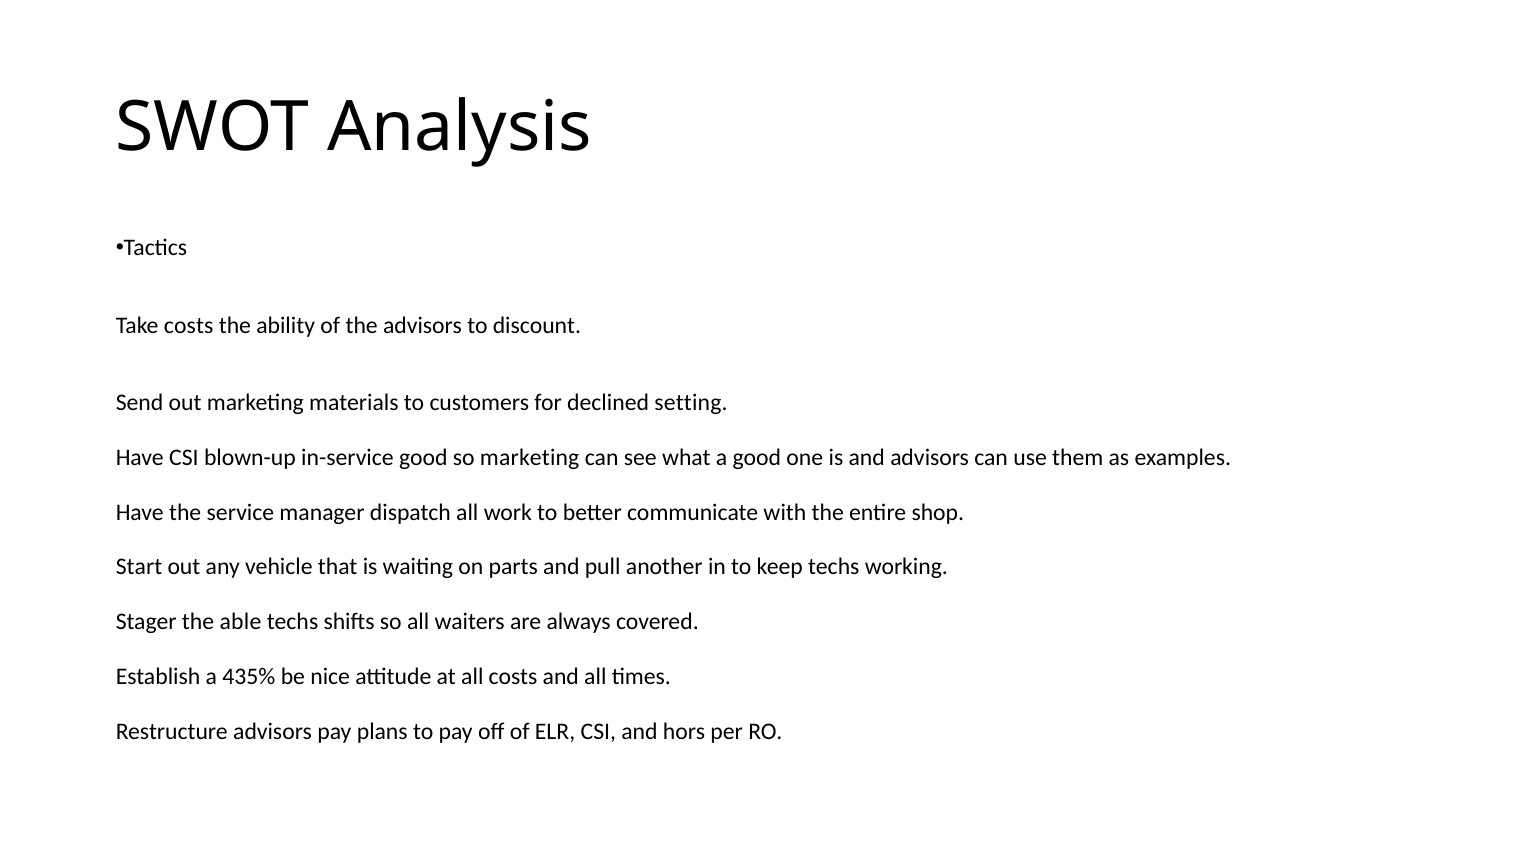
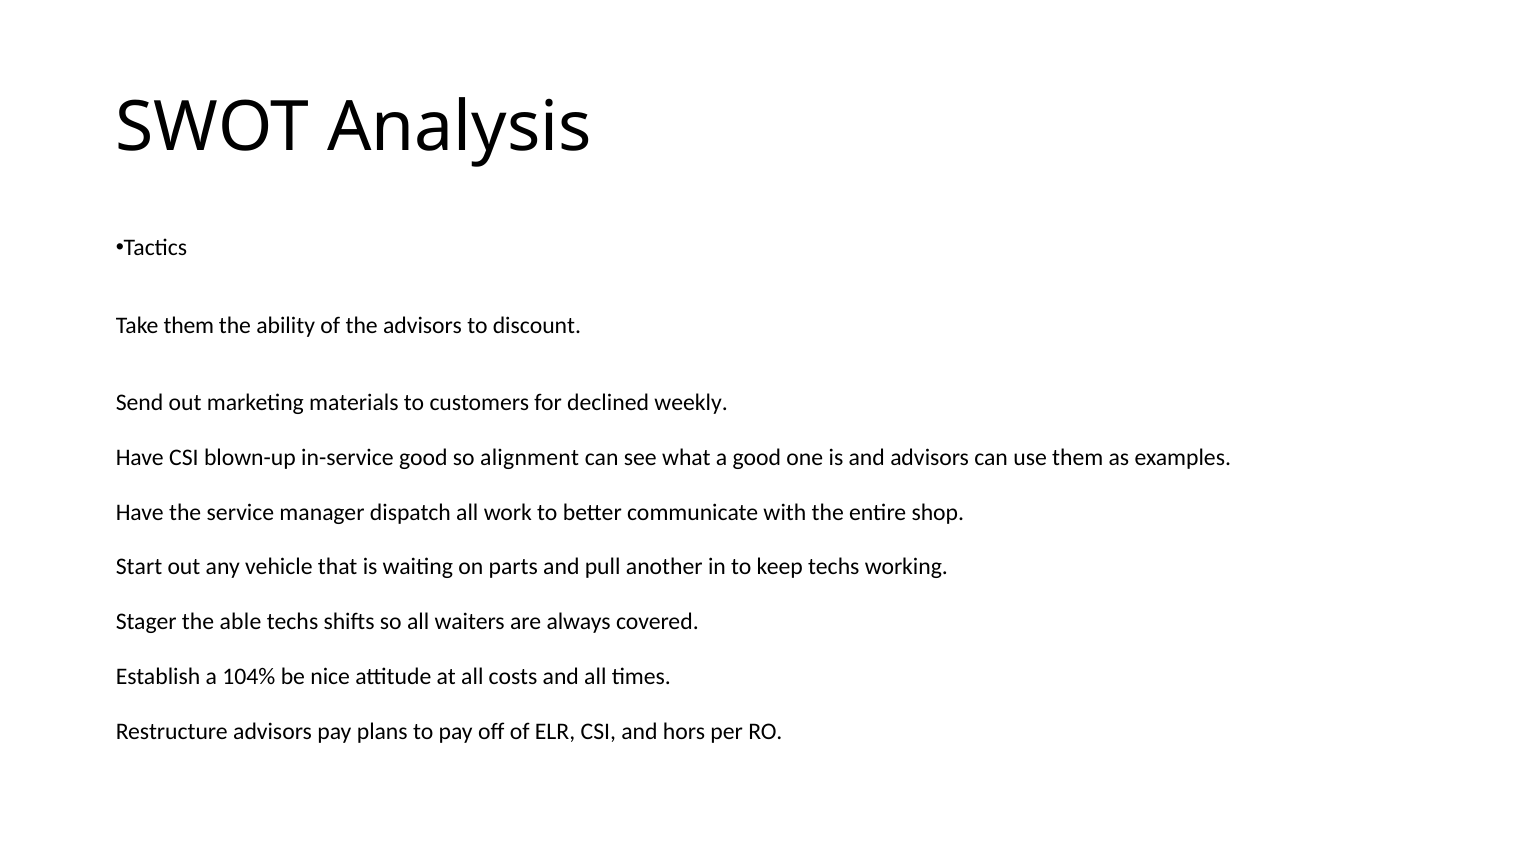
Take costs: costs -> them
setting: setting -> weekly
so marketing: marketing -> alignment
435%: 435% -> 104%
